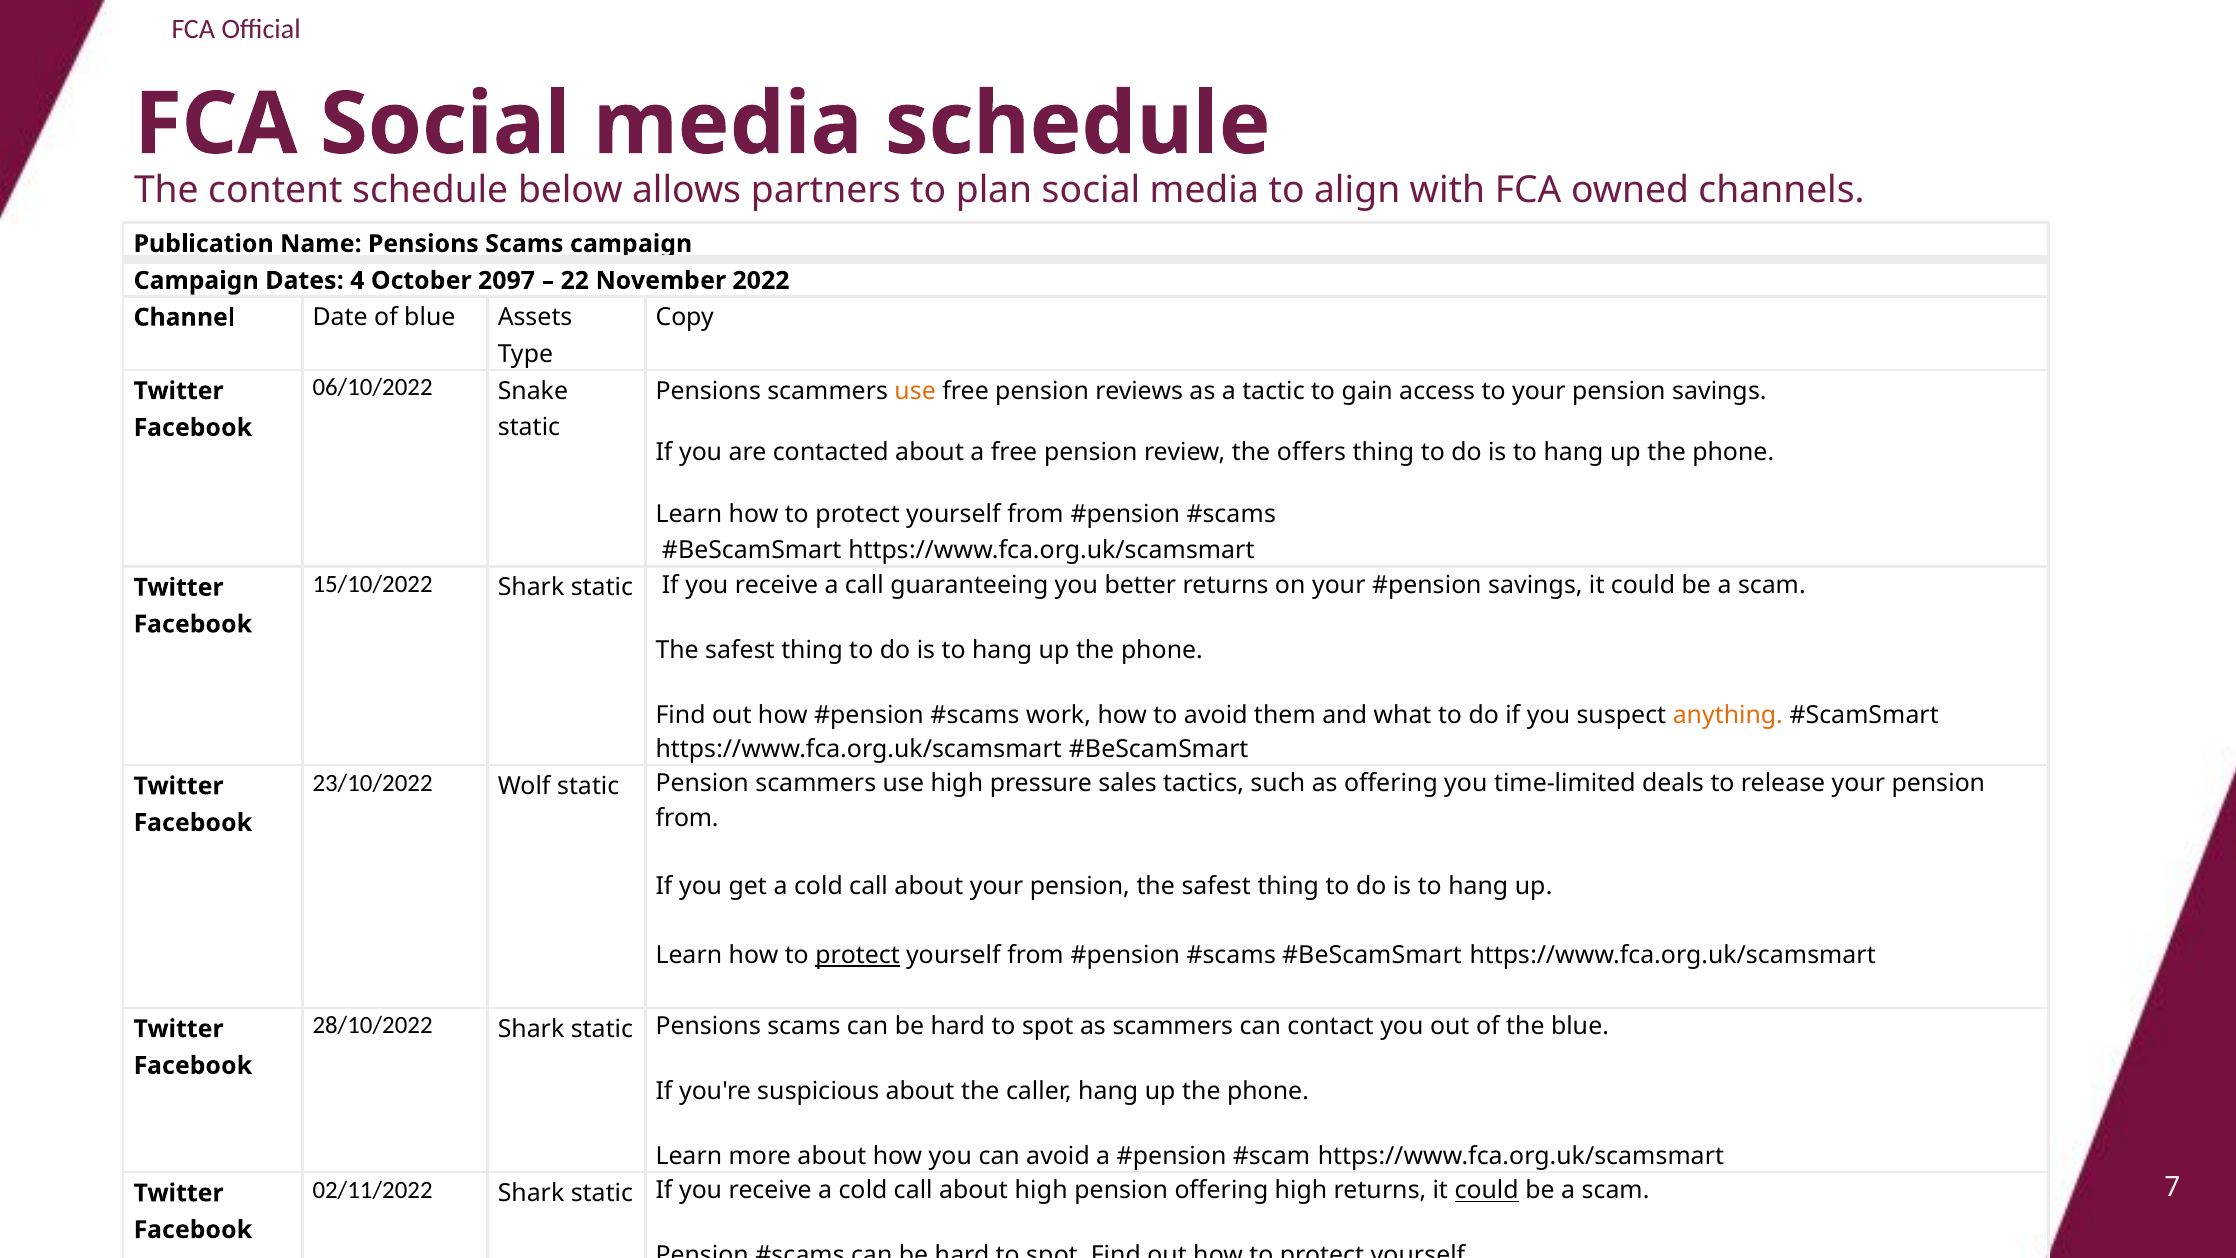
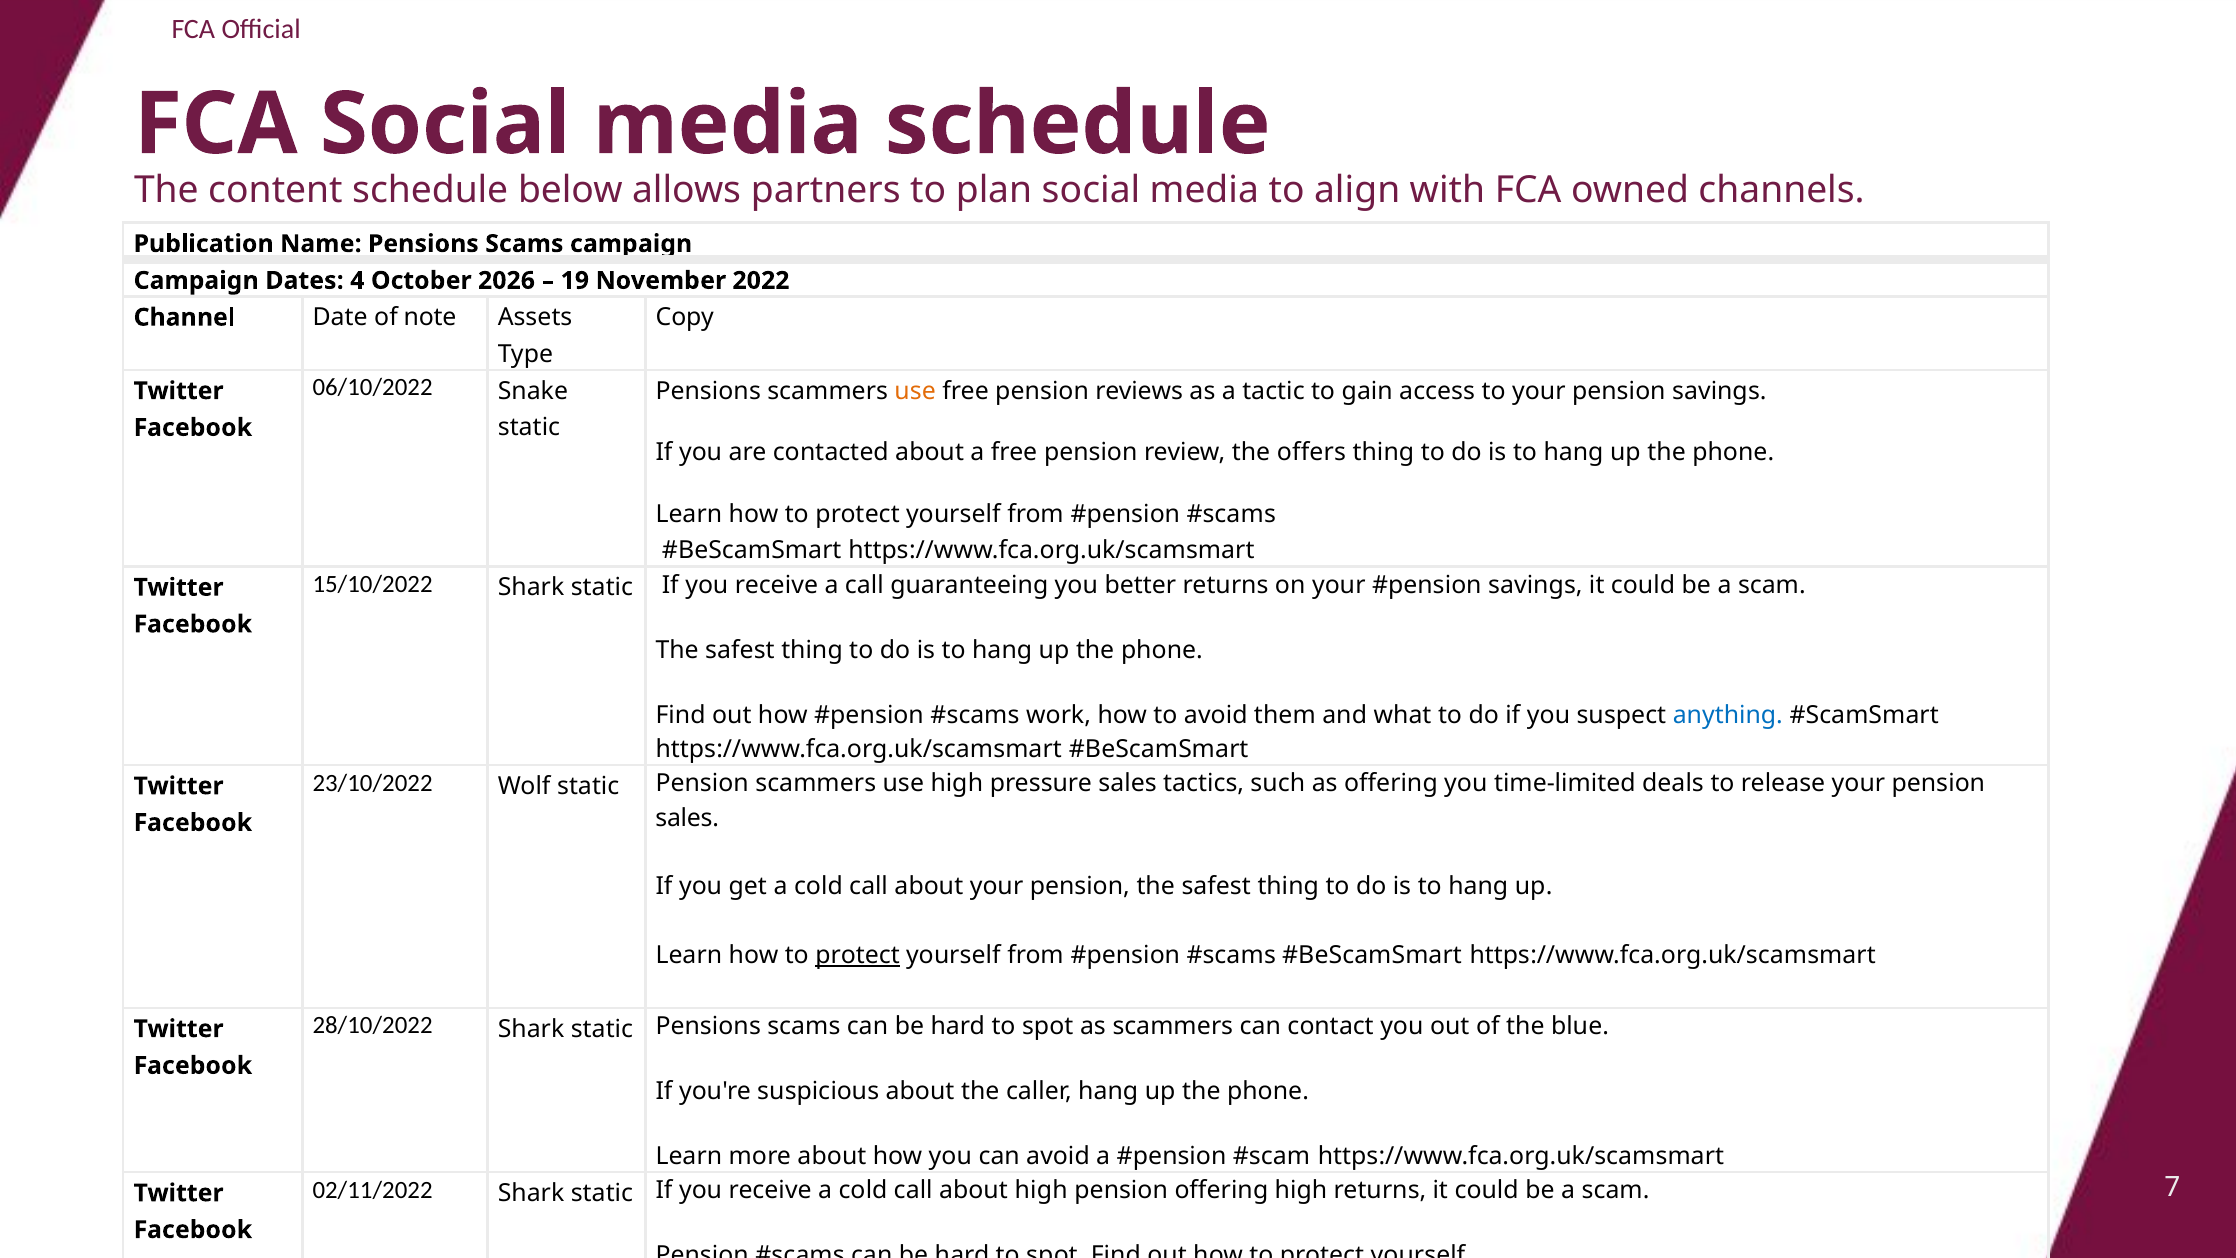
2097: 2097 -> 2026
22: 22 -> 19
of blue: blue -> note
anything colour: orange -> blue
from at (687, 818): from -> sales
could at (1487, 1191) underline: present -> none
